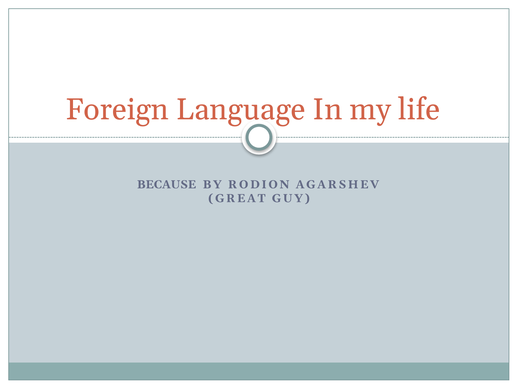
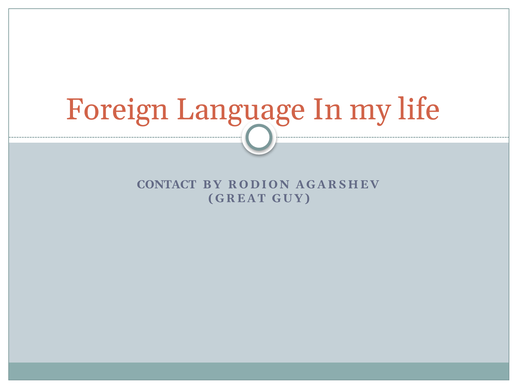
BECAUSE: BECAUSE -> CONTACT
